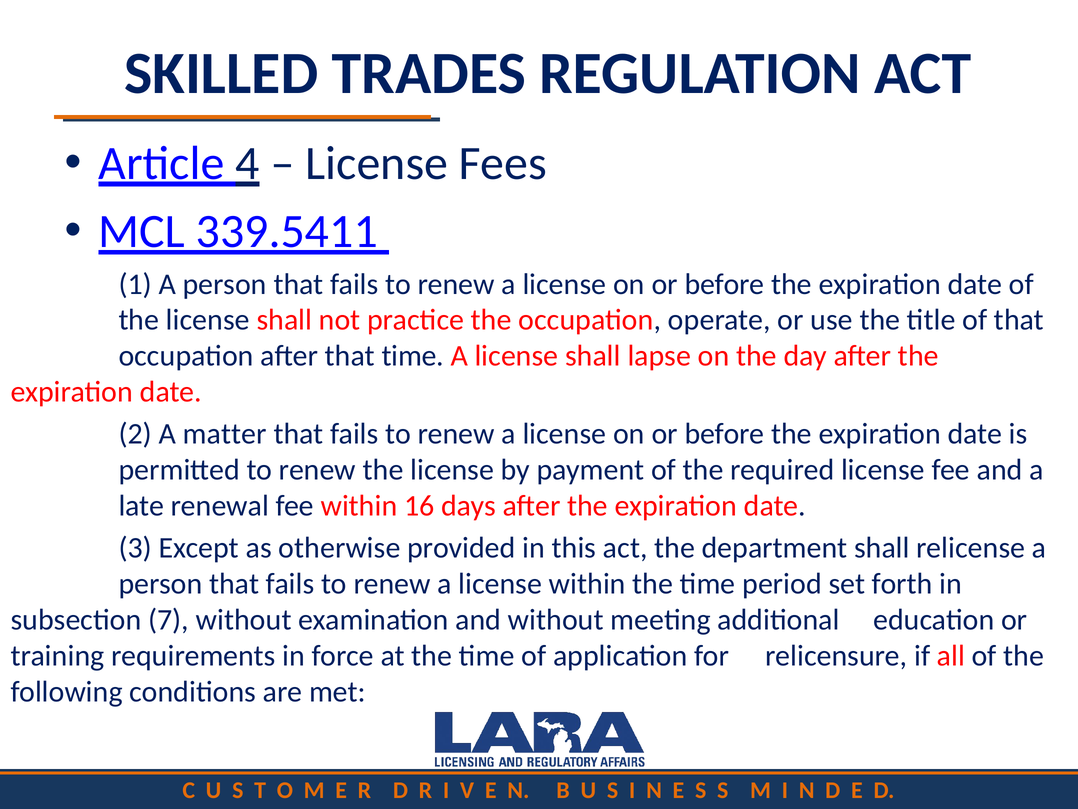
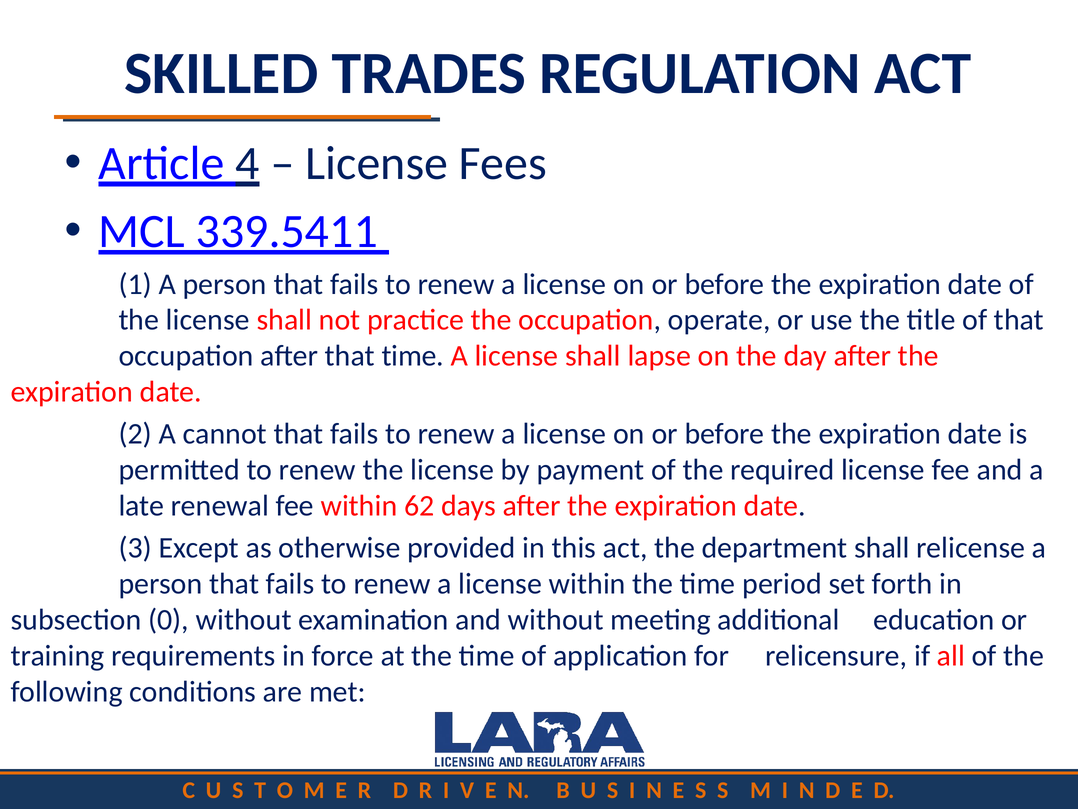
matter: matter -> cannot
16: 16 -> 62
7: 7 -> 0
